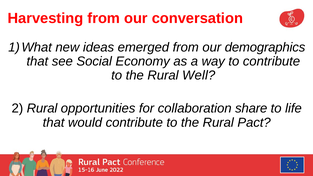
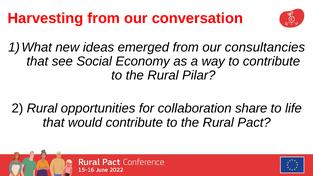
demographics: demographics -> consultancies
Well: Well -> Pilar
